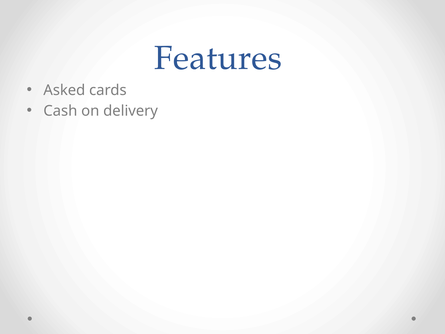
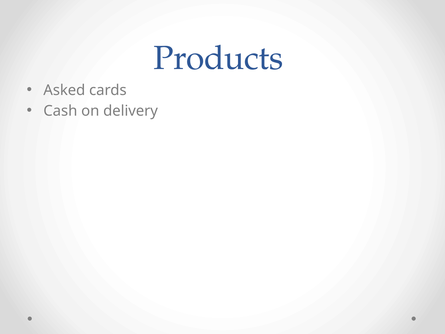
Features: Features -> Products
